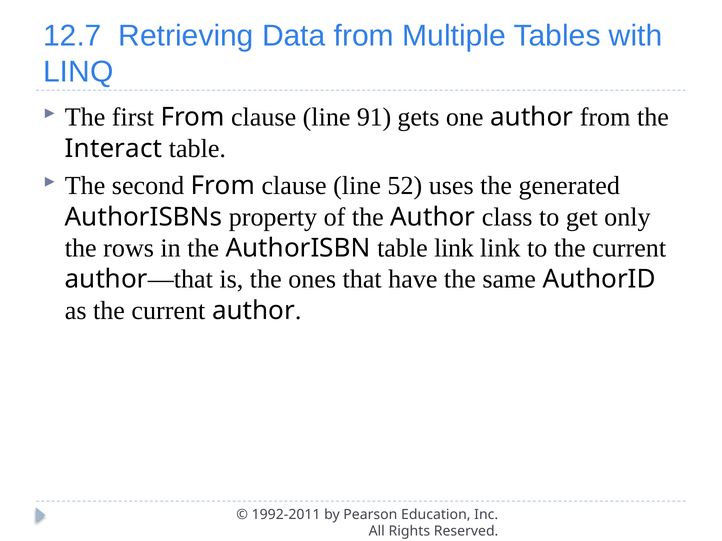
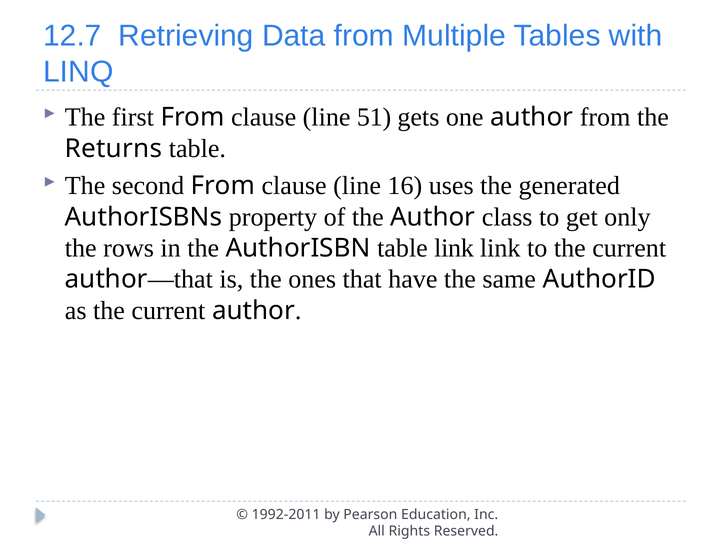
91: 91 -> 51
Interact: Interact -> Returns
52: 52 -> 16
